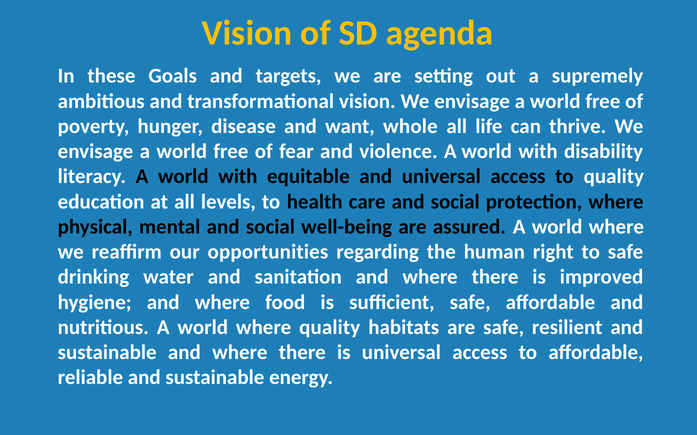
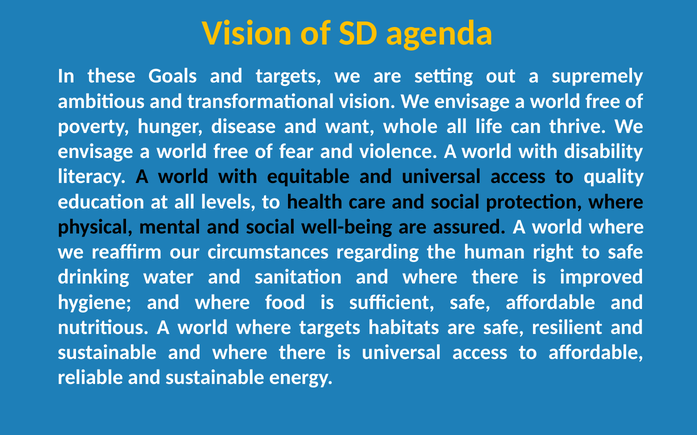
opportunities: opportunities -> circumstances
where quality: quality -> targets
